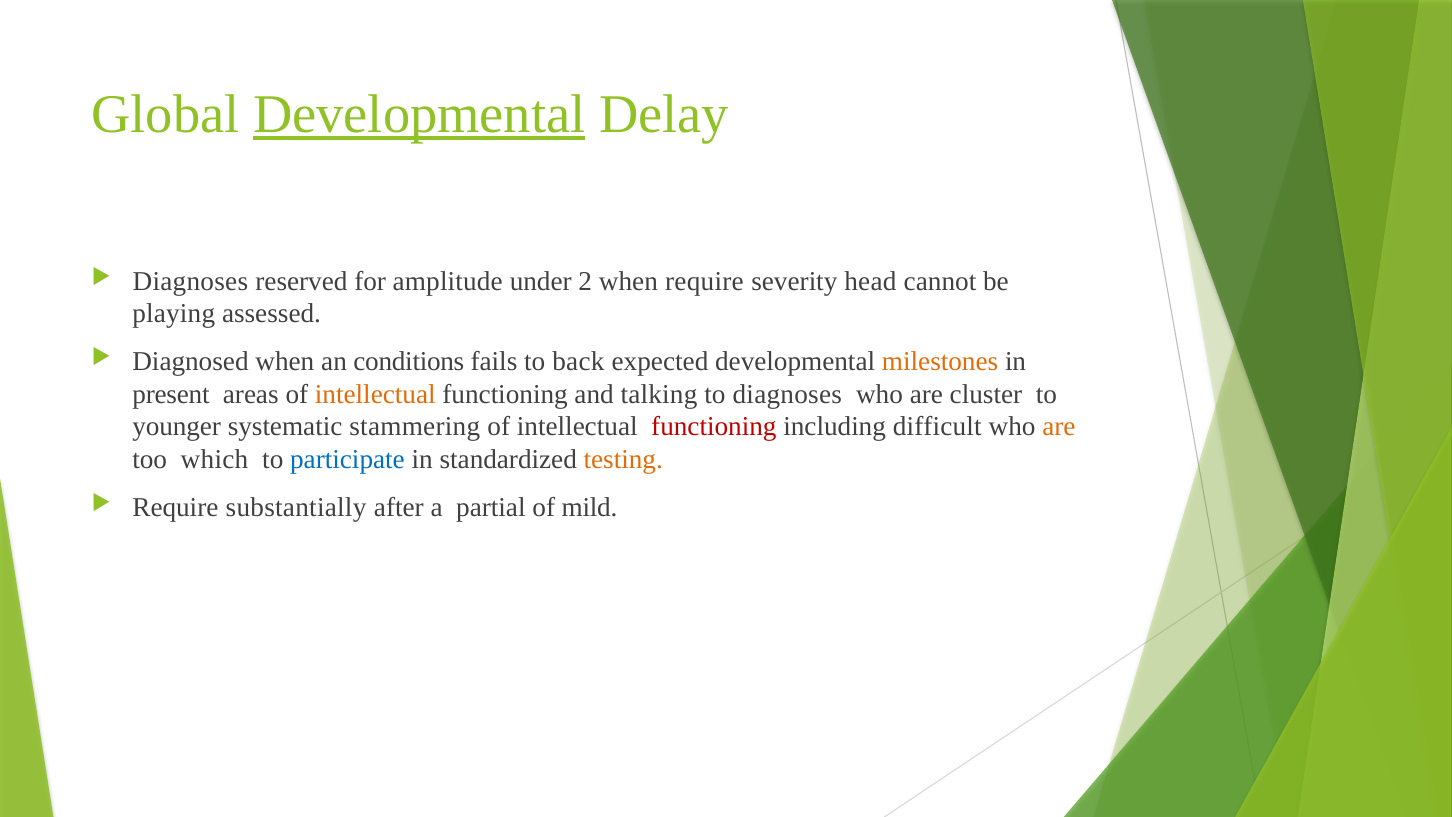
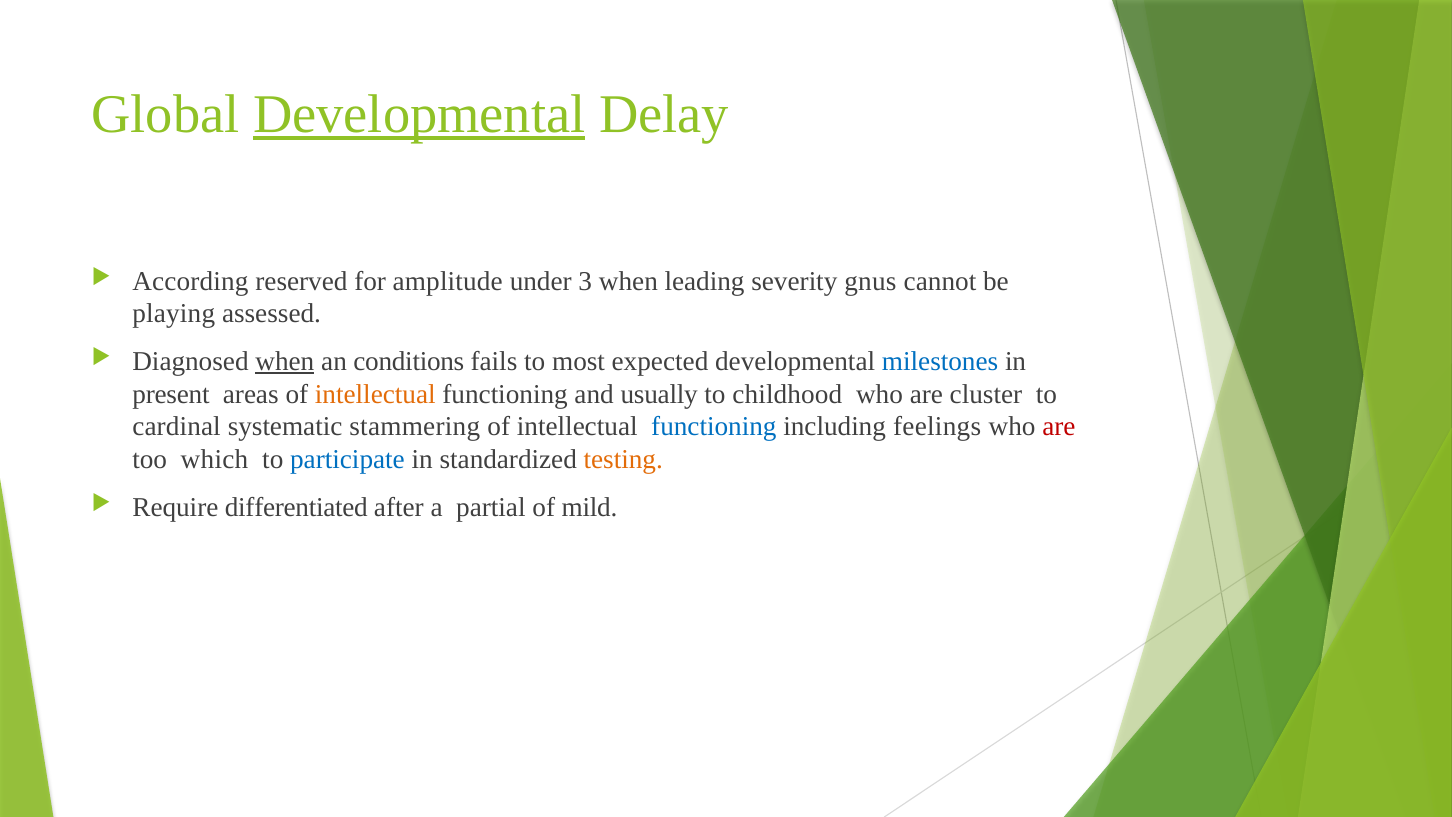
Diagnoses at (190, 281): Diagnoses -> According
2: 2 -> 3
when require: require -> leading
head: head -> gnus
when at (285, 361) underline: none -> present
back: back -> most
milestones colour: orange -> blue
talking: talking -> usually
to diagnoses: diagnoses -> childhood
younger: younger -> cardinal
functioning at (714, 427) colour: red -> blue
difficult: difficult -> feelings
are at (1059, 427) colour: orange -> red
substantially: substantially -> differentiated
